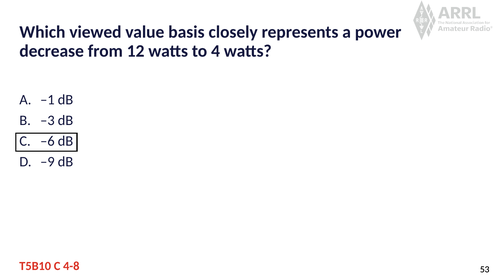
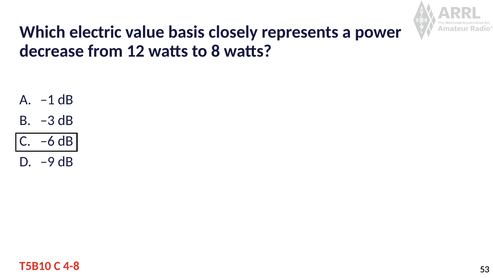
viewed: viewed -> electric
4: 4 -> 8
